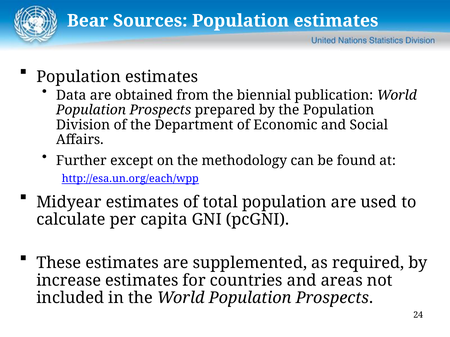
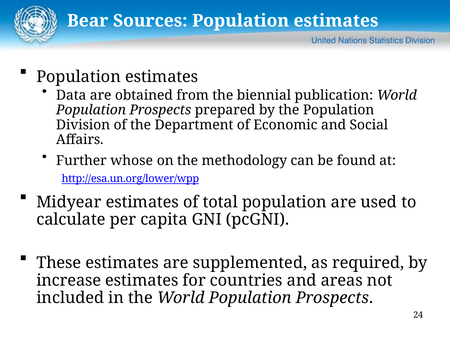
except: except -> whose
http://esa.un.org/each/wpp: http://esa.un.org/each/wpp -> http://esa.un.org/lower/wpp
